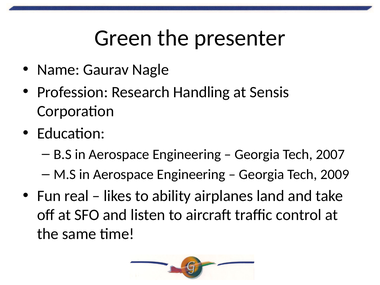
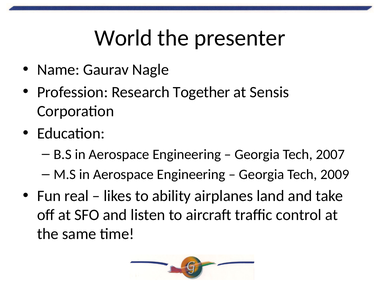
Green: Green -> World
Handling: Handling -> Together
